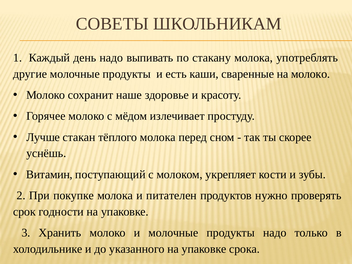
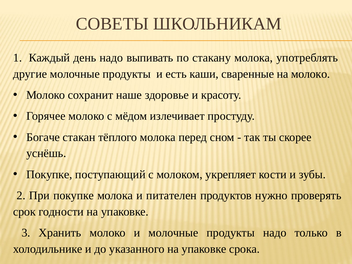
Лучше: Лучше -> Богаче
Витамин at (49, 174): Витамин -> Покупке
